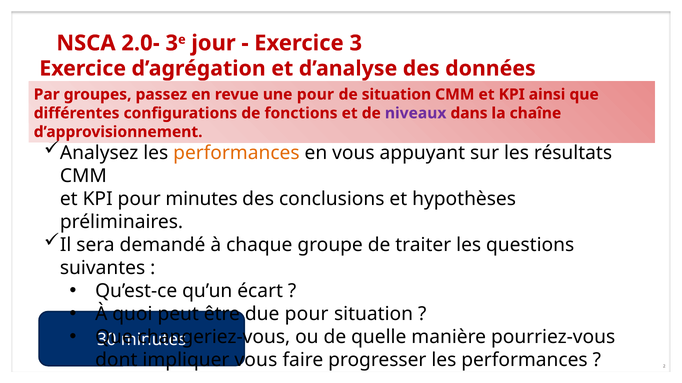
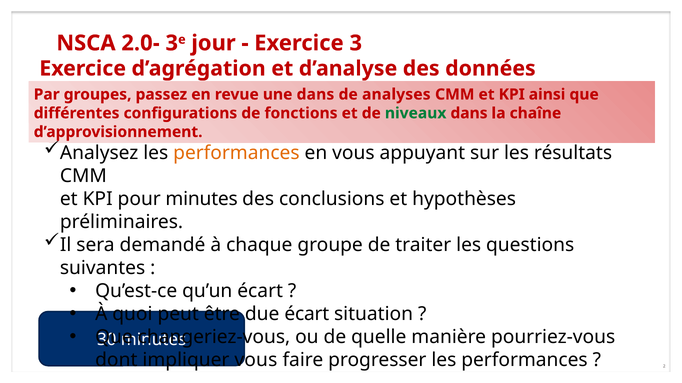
une pour: pour -> dans
de situation: situation -> analyses
niveaux colour: purple -> green
due pour: pour -> écart
